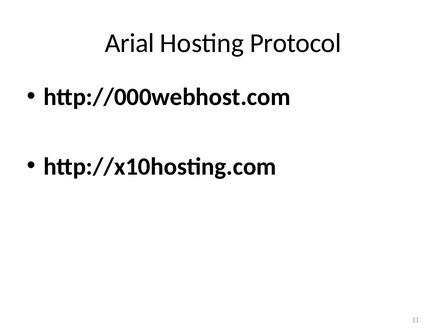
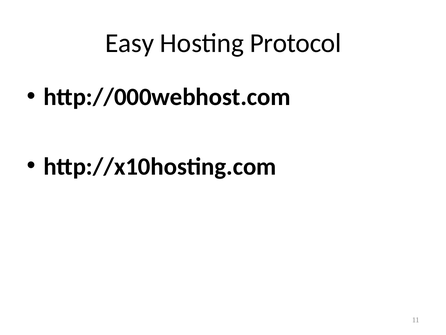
Arial: Arial -> Easy
